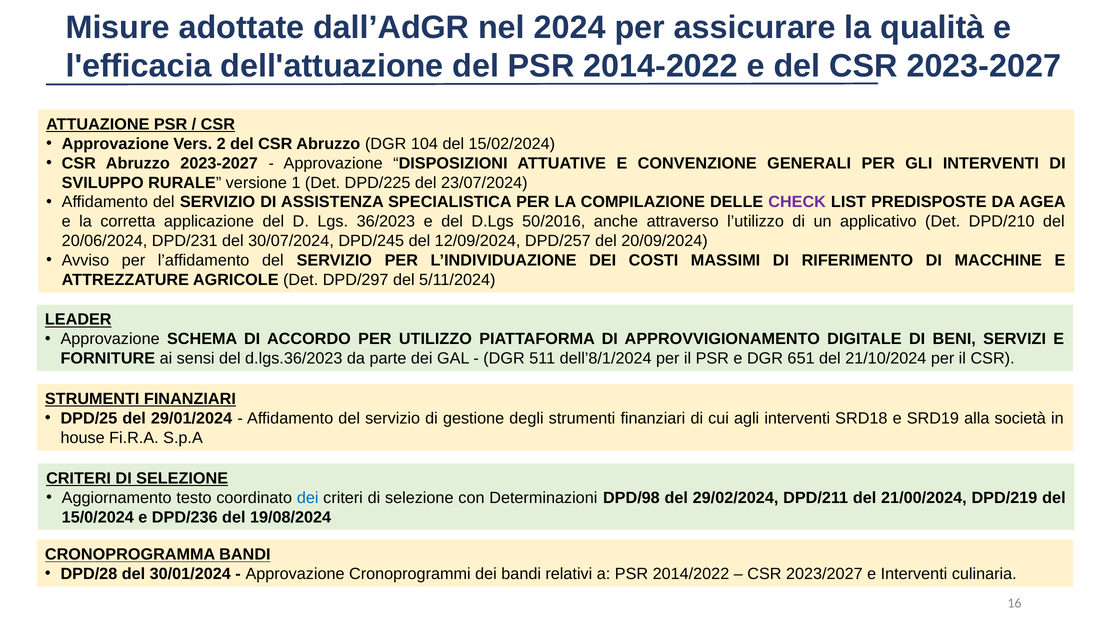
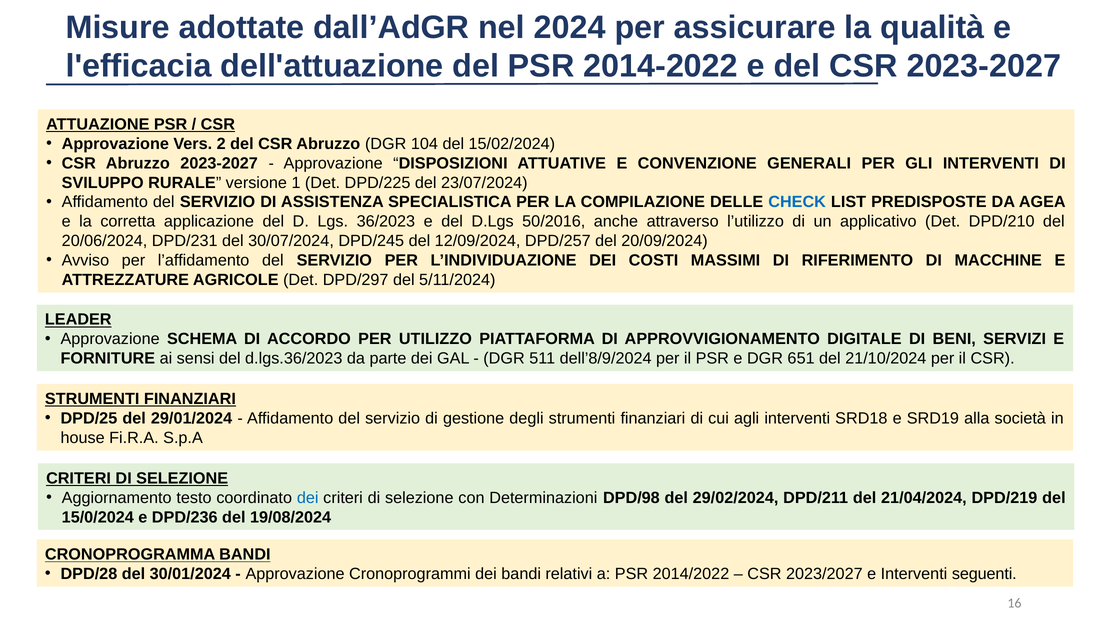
CHECK colour: purple -> blue
dell’8/1/2024: dell’8/1/2024 -> dell’8/9/2024
21/00/2024: 21/00/2024 -> 21/04/2024
culinaria: culinaria -> seguenti
